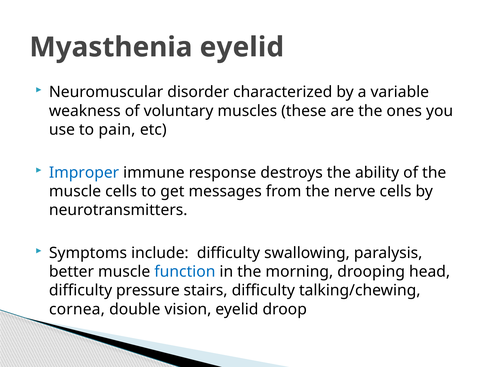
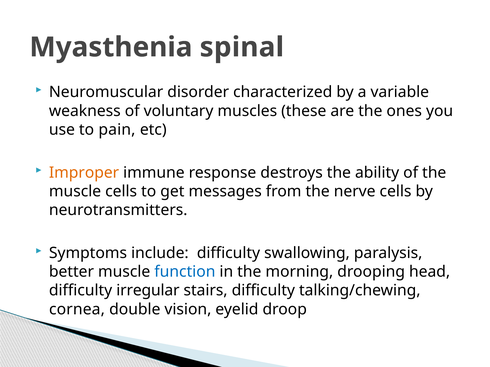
Myasthenia eyelid: eyelid -> spinal
Improper colour: blue -> orange
pressure: pressure -> irregular
